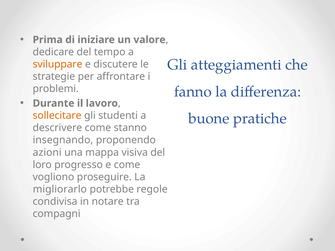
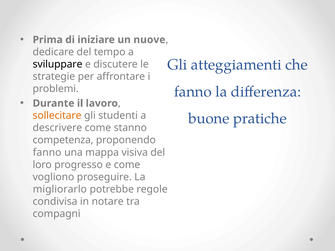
valore: valore -> nuove
sviluppare colour: orange -> black
insegnando: insegnando -> competenza
azioni at (47, 153): azioni -> fanno
